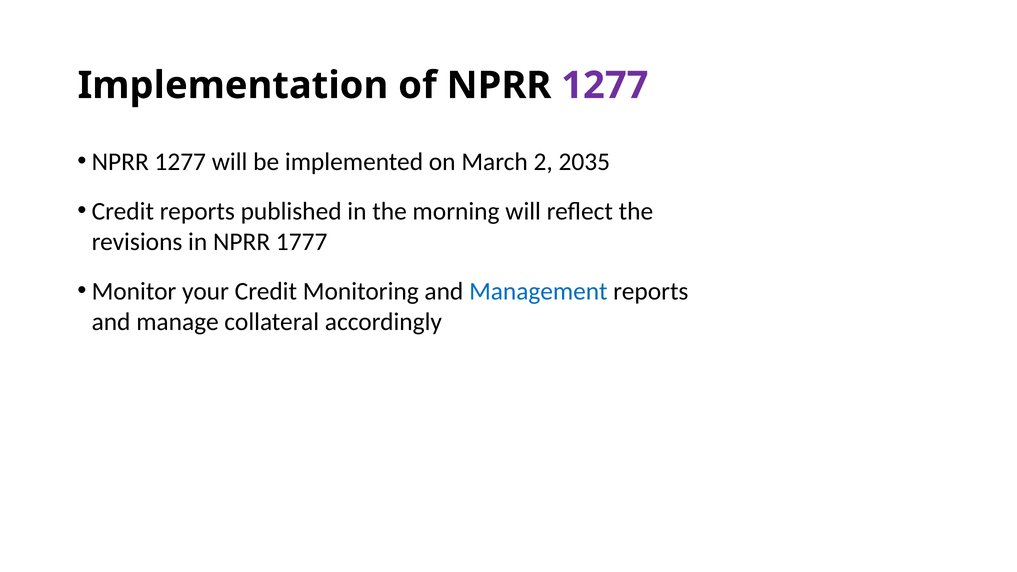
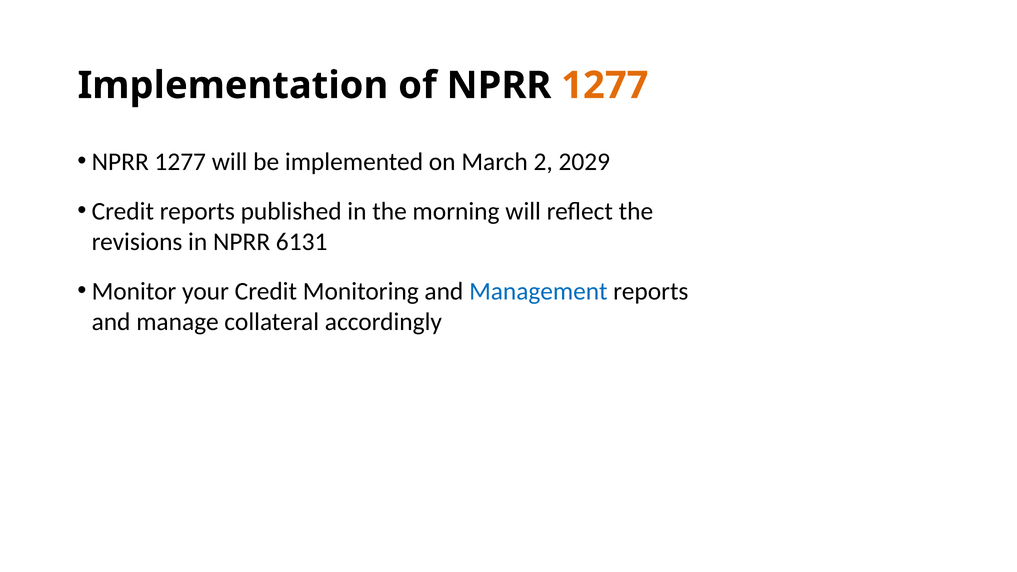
1277 at (605, 85) colour: purple -> orange
2035: 2035 -> 2029
1777: 1777 -> 6131
